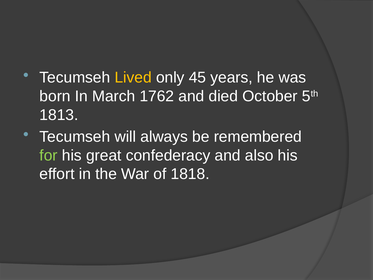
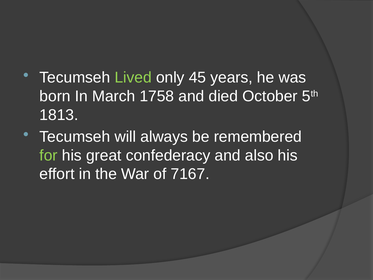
Lived colour: yellow -> light green
1762: 1762 -> 1758
1818: 1818 -> 7167
